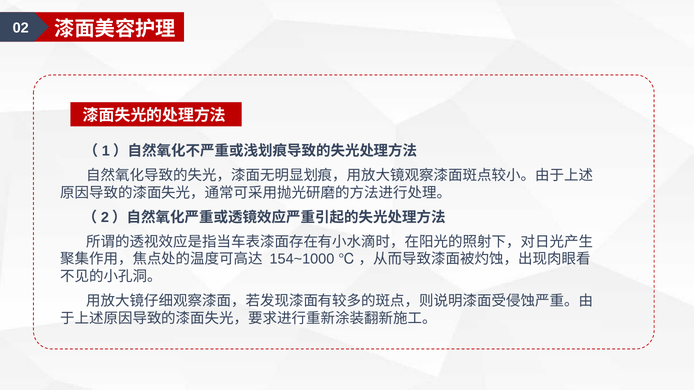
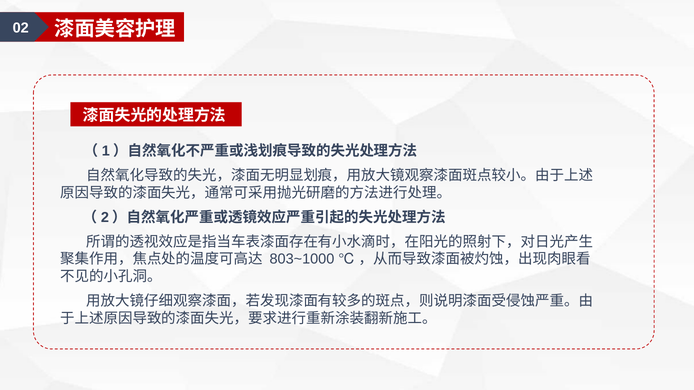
154~1000: 154~1000 -> 803~1000
